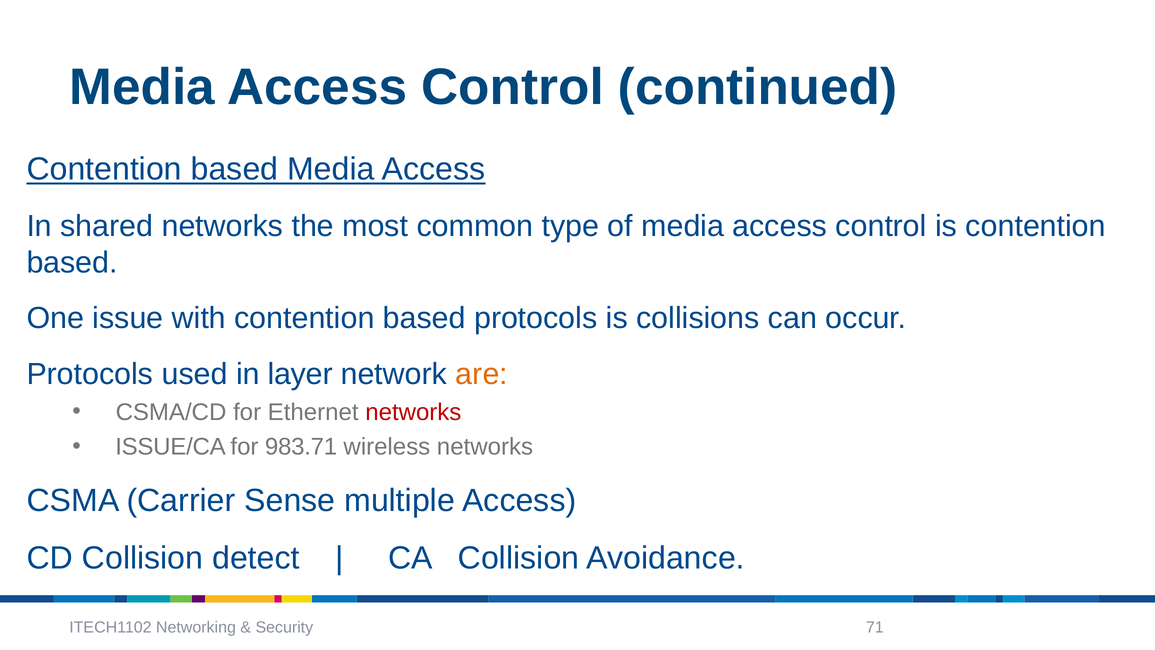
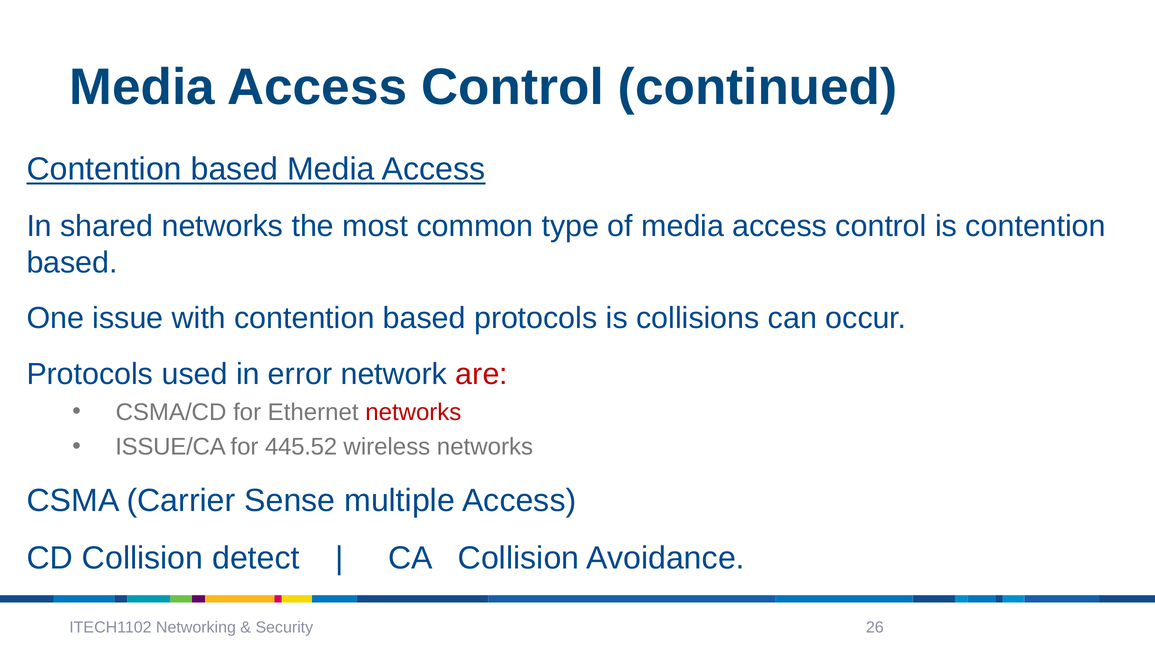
layer: layer -> error
are colour: orange -> red
983.71: 983.71 -> 445.52
71: 71 -> 26
